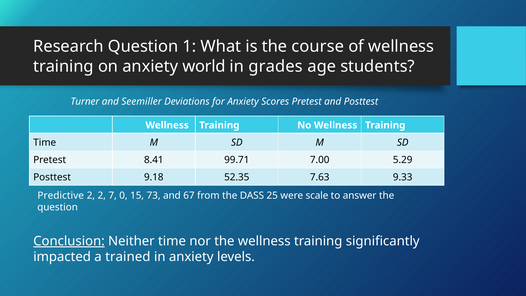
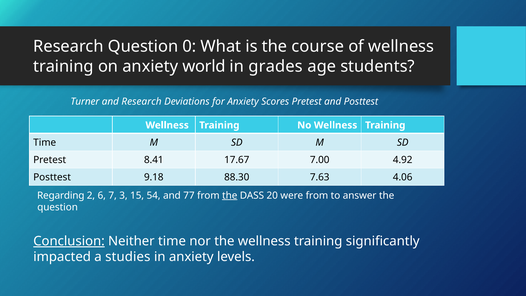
1: 1 -> 0
and Seemiller: Seemiller -> Research
99.71: 99.71 -> 17.67
5.29: 5.29 -> 4.92
52.35: 52.35 -> 88.30
9.33: 9.33 -> 4.06
Predictive: Predictive -> Regarding
2 2: 2 -> 6
0: 0 -> 3
73: 73 -> 54
67: 67 -> 77
the at (230, 195) underline: none -> present
25: 25 -> 20
were scale: scale -> from
trained: trained -> studies
